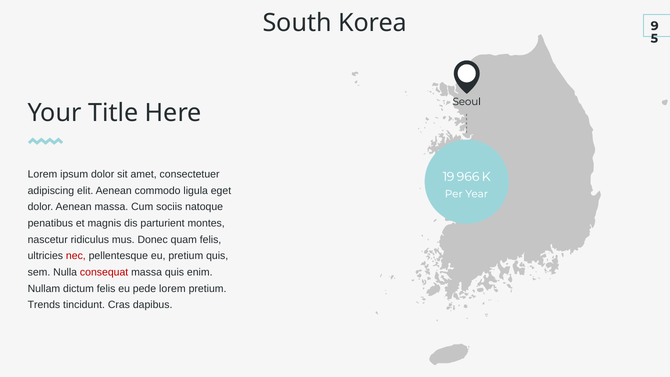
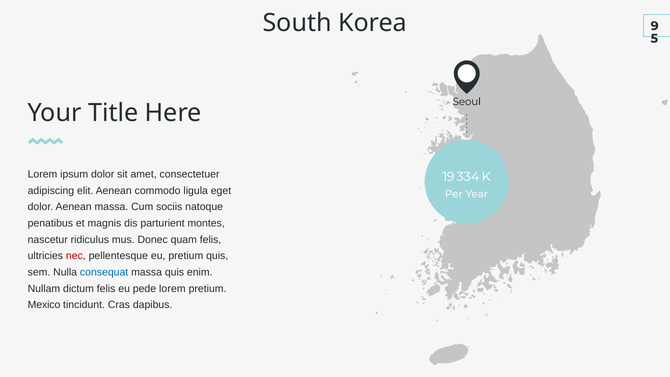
966: 966 -> 334
consequat colour: red -> blue
Trends: Trends -> Mexico
